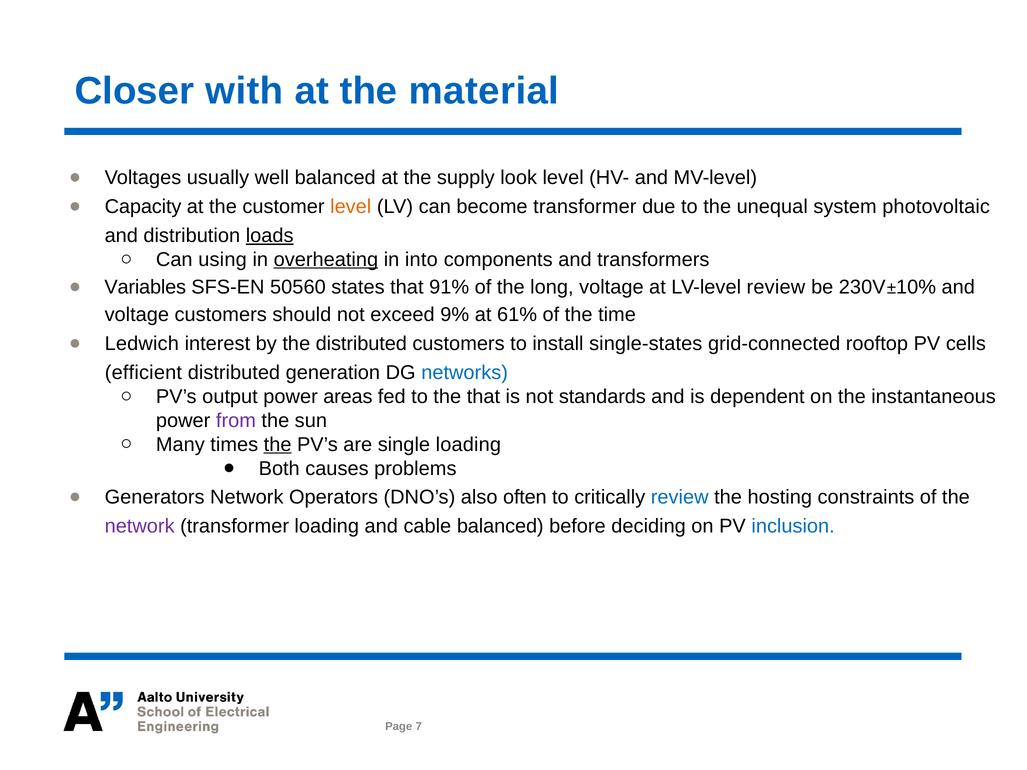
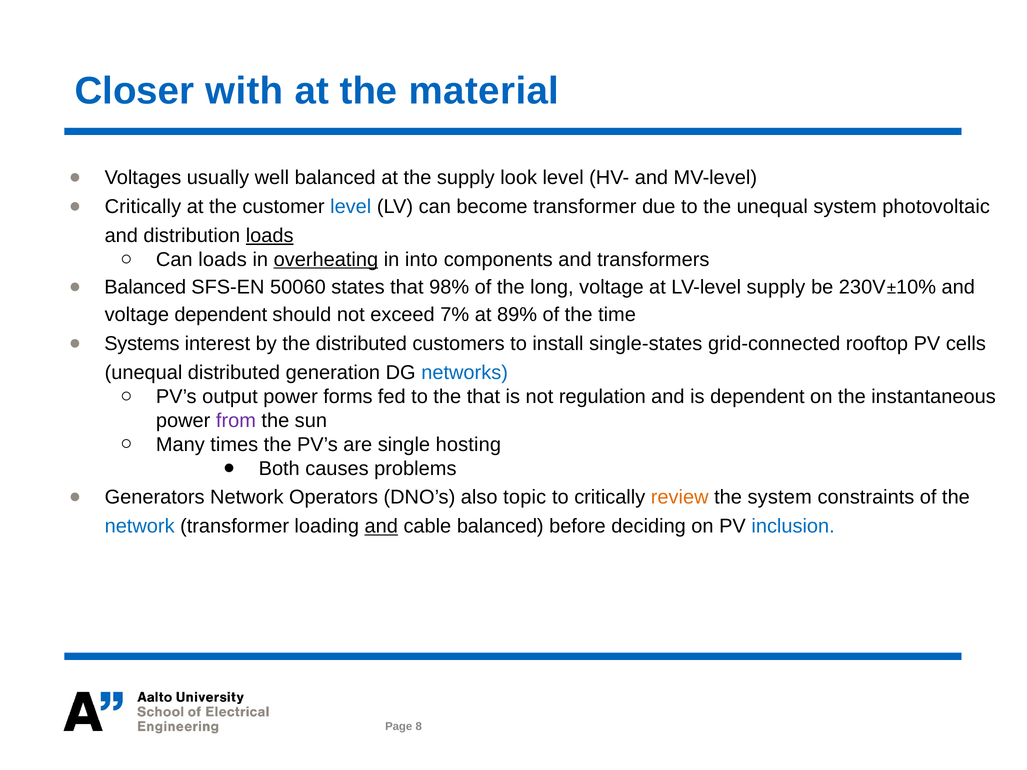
Capacity at (143, 207): Capacity -> Critically
level at (351, 207) colour: orange -> blue
Can using: using -> loads
Variables at (145, 287): Variables -> Balanced
50560: 50560 -> 50060
91%: 91% -> 98%
LV-level review: review -> supply
voltage customers: customers -> dependent
9%: 9% -> 7%
61%: 61% -> 89%
Ledwich: Ledwich -> Systems
efficient at (143, 373): efficient -> unequal
areas: areas -> forms
standards: standards -> regulation
the at (278, 445) underline: present -> none
single loading: loading -> hosting
often: often -> topic
review at (680, 498) colour: blue -> orange
the hosting: hosting -> system
network at (140, 527) colour: purple -> blue
and at (381, 527) underline: none -> present
7: 7 -> 8
